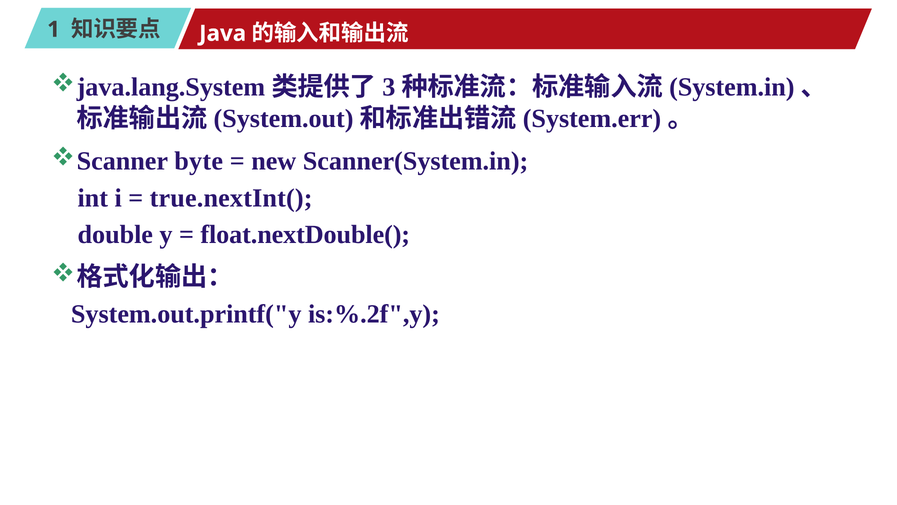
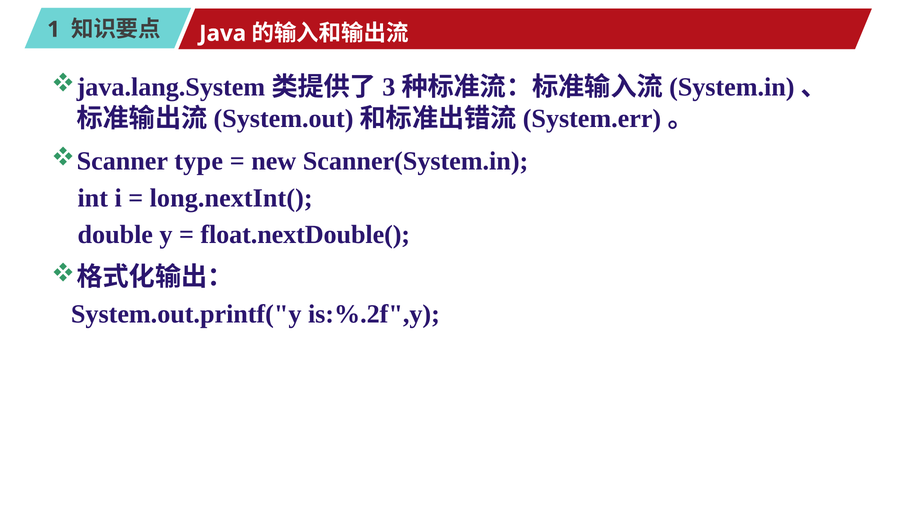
byte: byte -> type
true.nextInt(: true.nextInt( -> long.nextInt(
